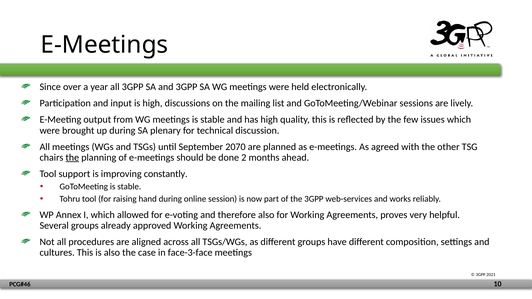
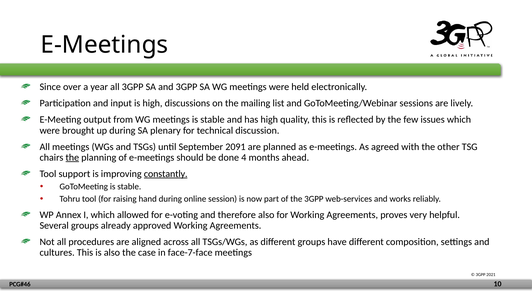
2070: 2070 -> 2091
2: 2 -> 4
constantly underline: none -> present
face-3-face: face-3-face -> face-7-face
